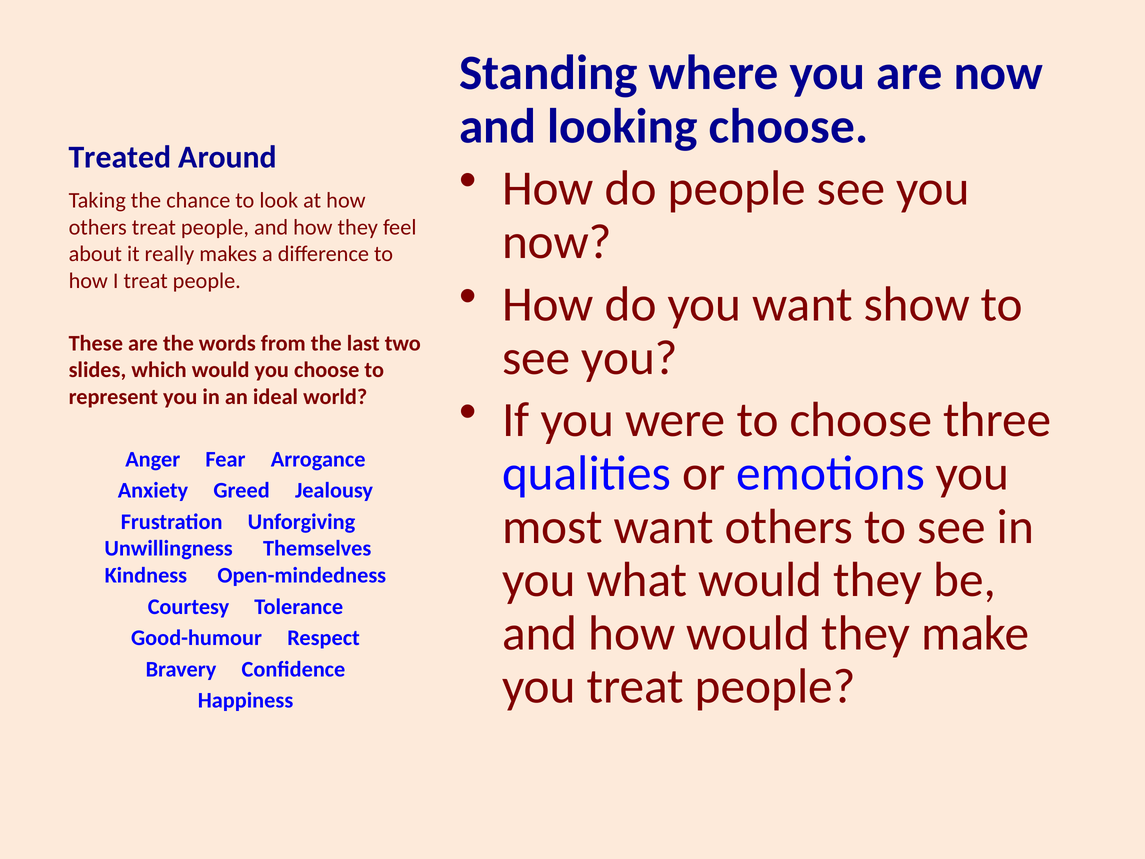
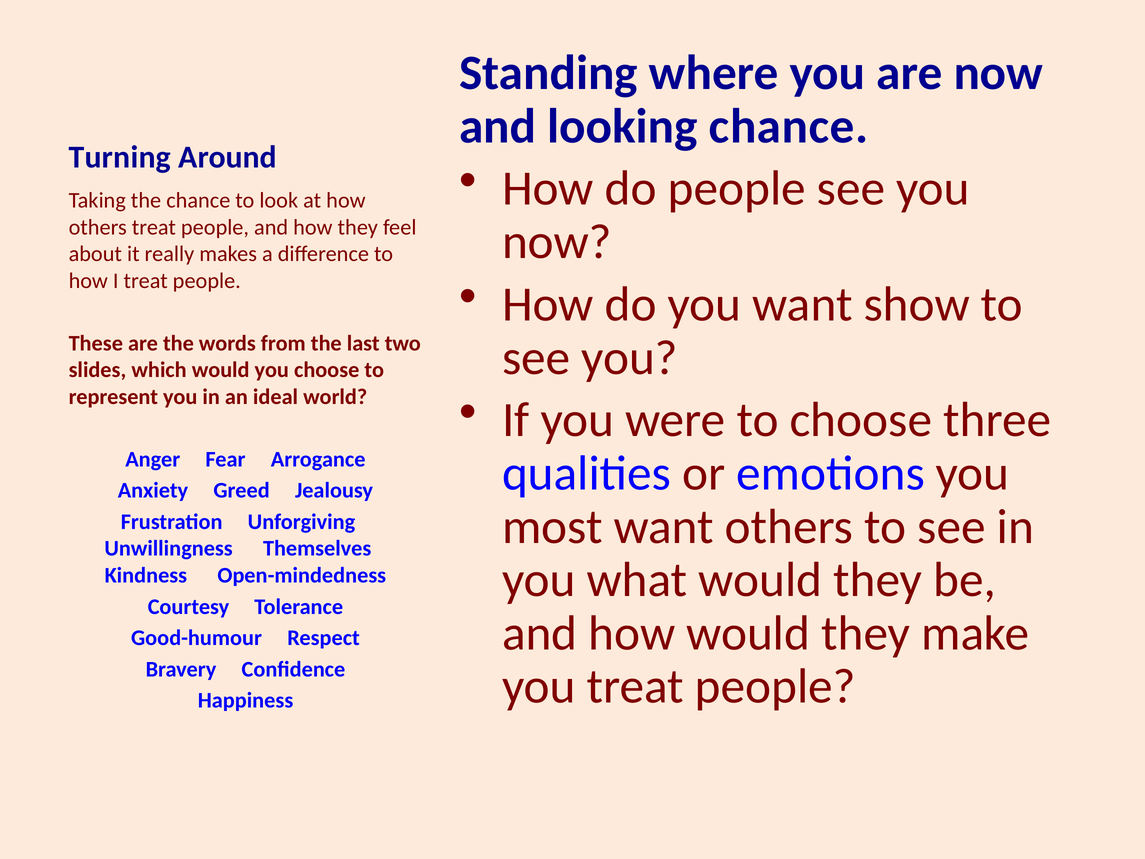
looking choose: choose -> chance
Treated: Treated -> Turning
